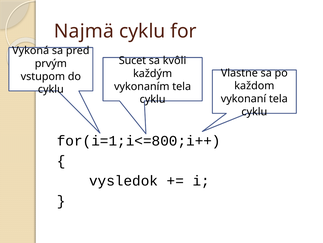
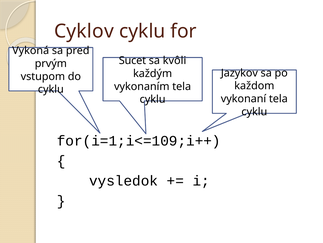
Najmä: Najmä -> Cyklov
Vlastne: Vlastne -> Jazykov
for(i=1;i<=800;i++: for(i=1;i<=800;i++ -> for(i=1;i<=109;i++
